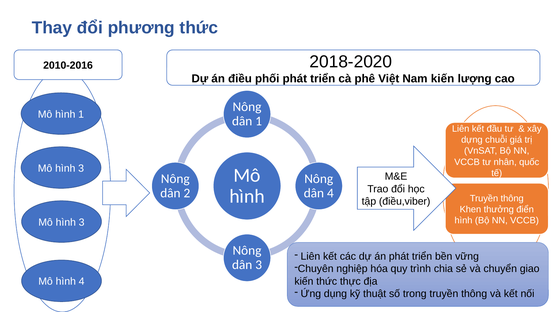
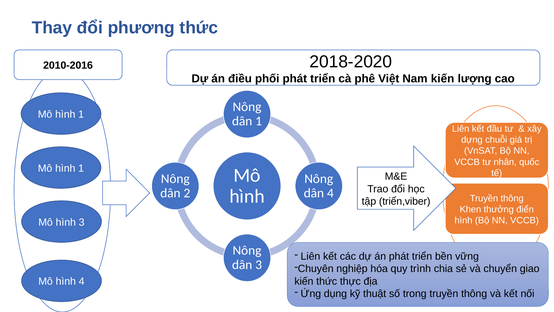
3 at (81, 168): 3 -> 1
điều,viber: điều,viber -> triển,viber
